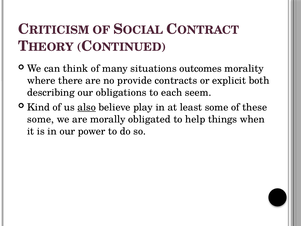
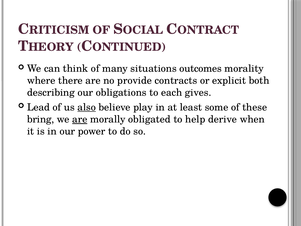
seem: seem -> gives
Kind: Kind -> Lead
some at (41, 119): some -> bring
are at (80, 119) underline: none -> present
things: things -> derive
